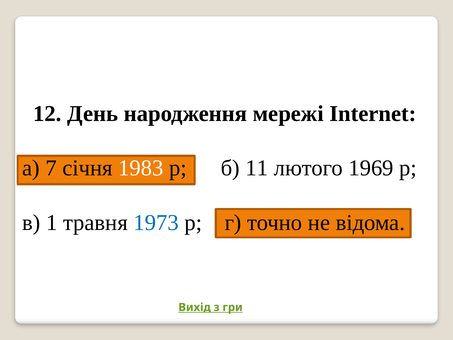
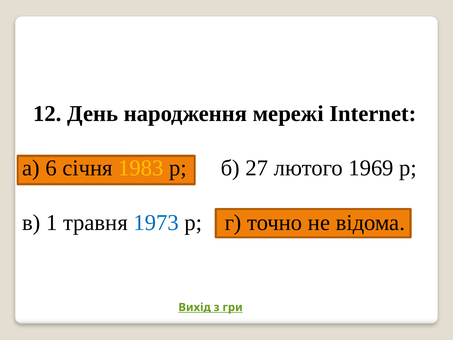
7: 7 -> 6
1983 colour: white -> yellow
11: 11 -> 27
